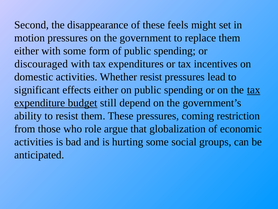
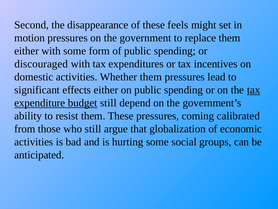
Whether resist: resist -> them
restriction: restriction -> calibrated
who role: role -> still
